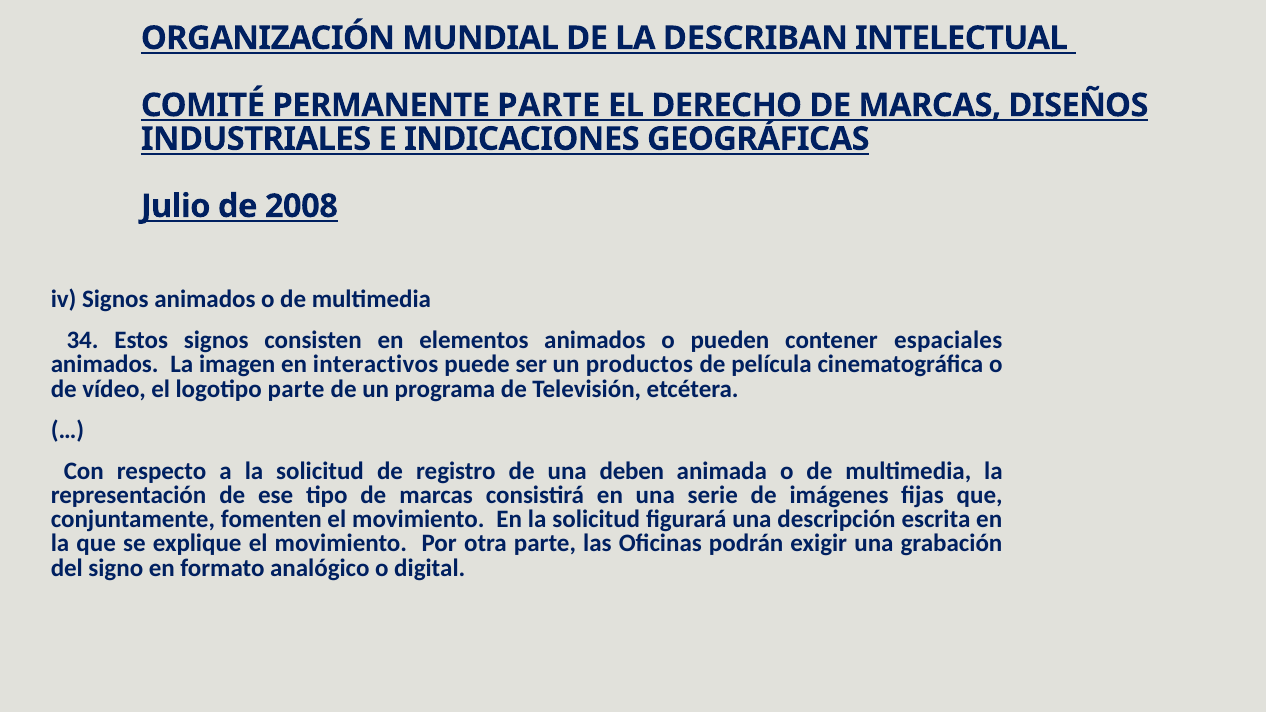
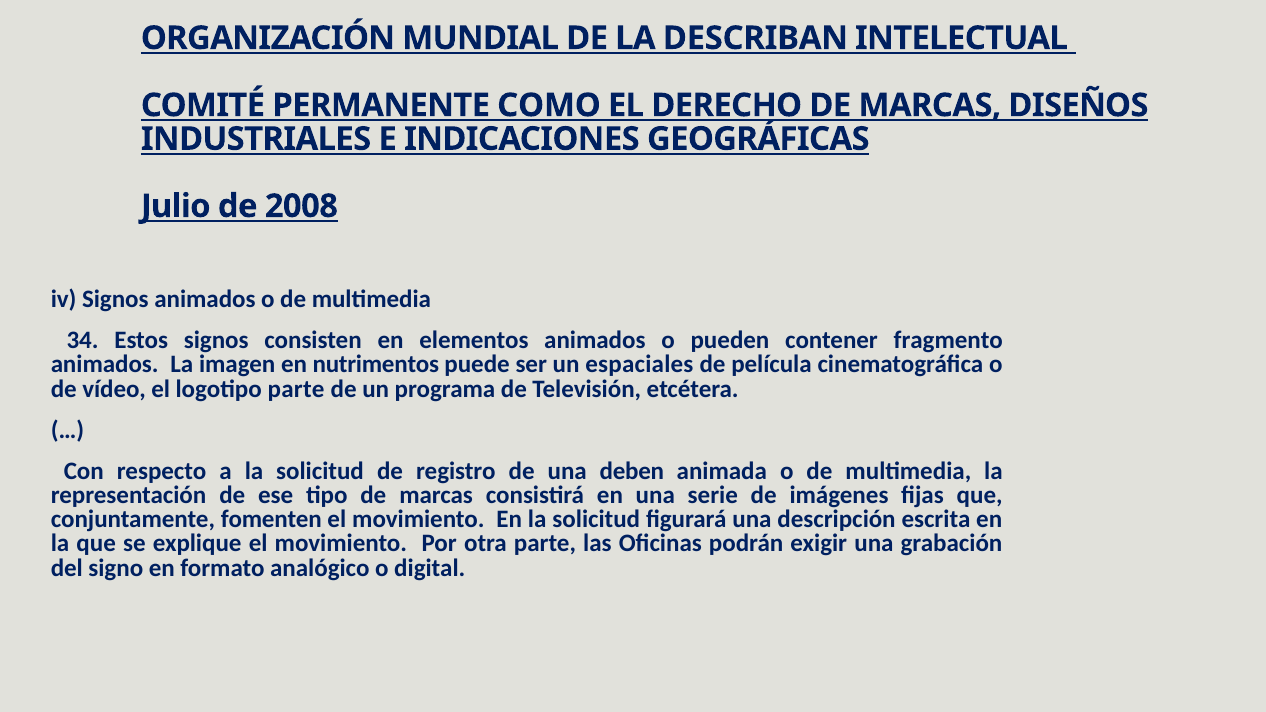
PERMANENTE PARTE: PARTE -> COMO
espaciales: espaciales -> fragmento
interactivos: interactivos -> nutrimentos
productos: productos -> espaciales
